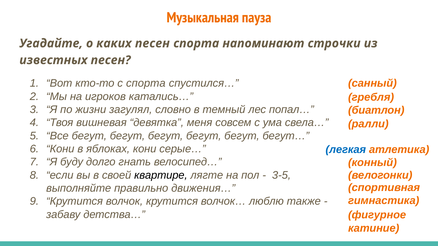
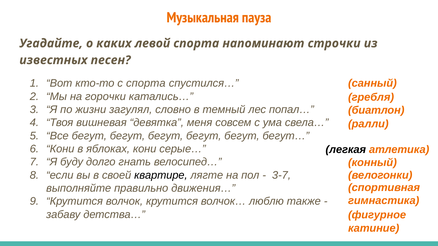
каких песен: песен -> левой
игроков: игроков -> горочки
легкая colour: blue -> black
3-5: 3-5 -> 3-7
